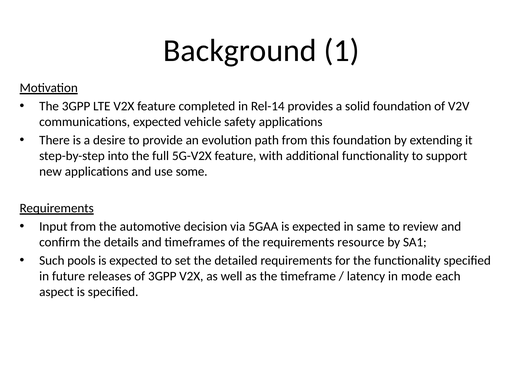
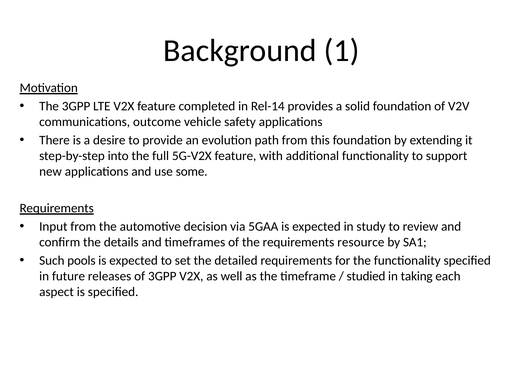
communications expected: expected -> outcome
same: same -> study
latency: latency -> studied
mode: mode -> taking
